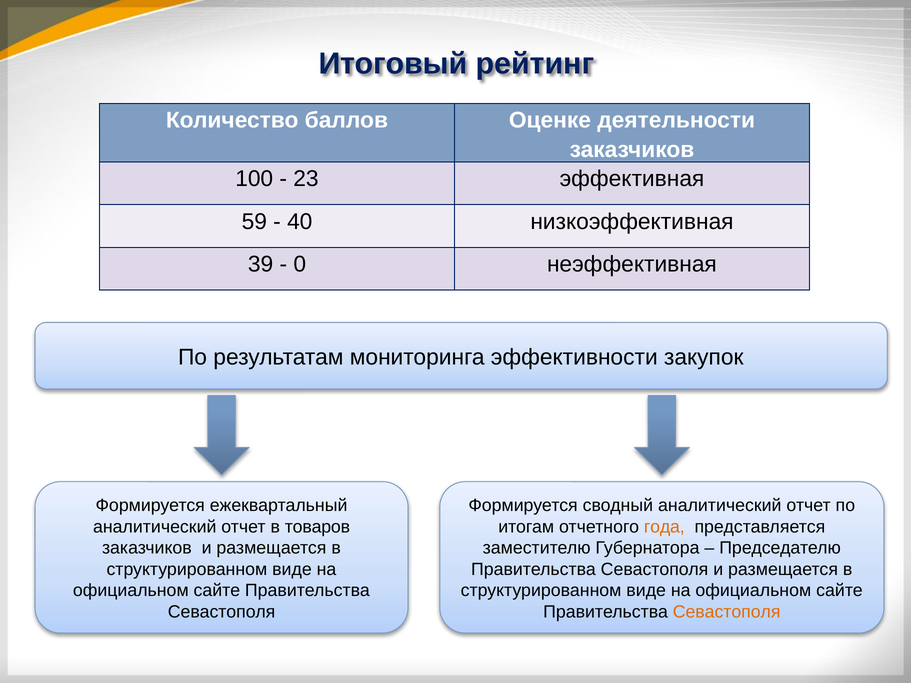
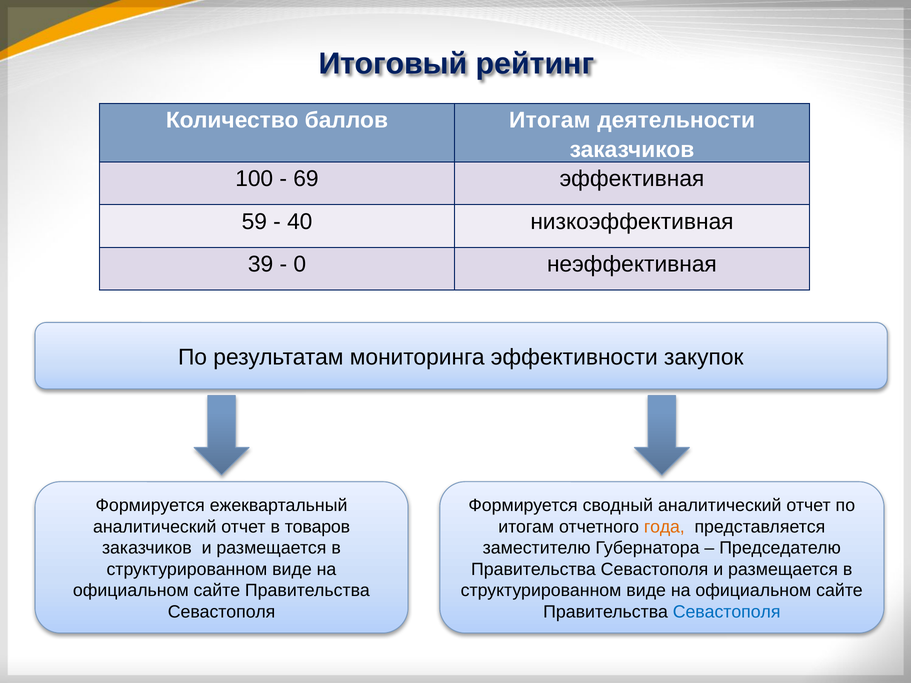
баллов Оценке: Оценке -> Итогам
23: 23 -> 69
Севастополя at (727, 612) colour: orange -> blue
